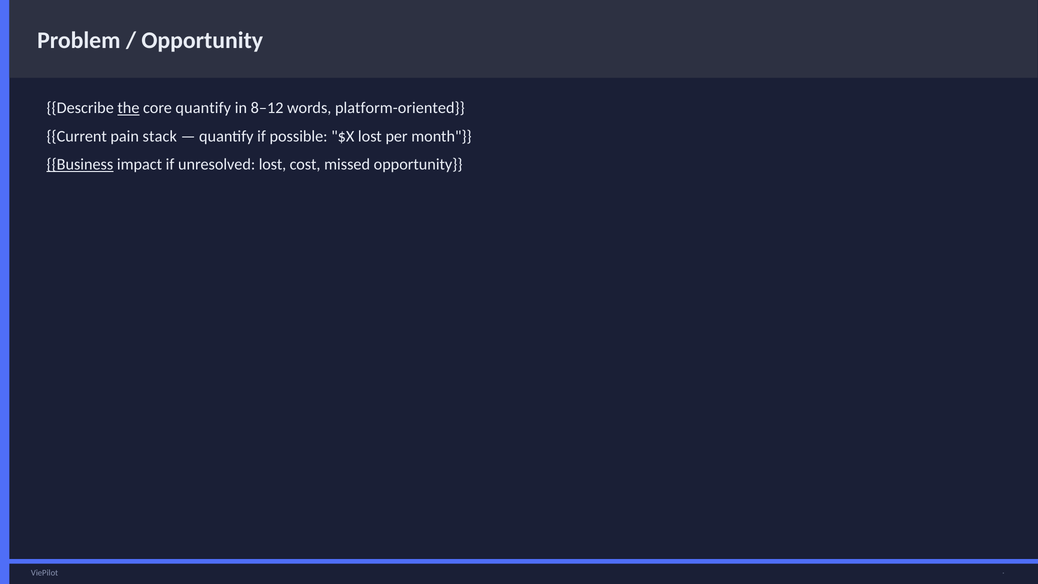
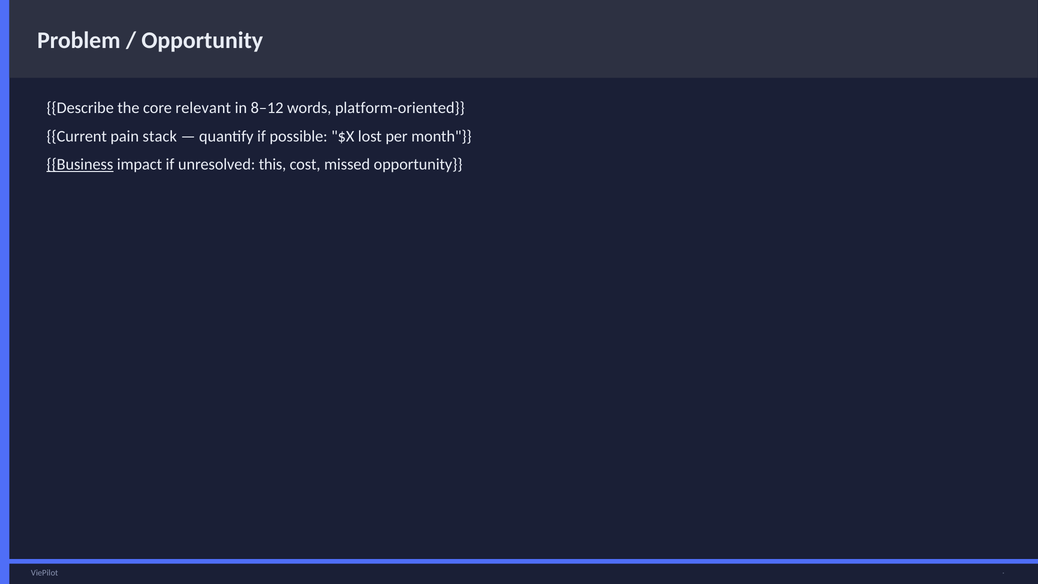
the underline: present -> none
core quantify: quantify -> relevant
unresolved lost: lost -> this
